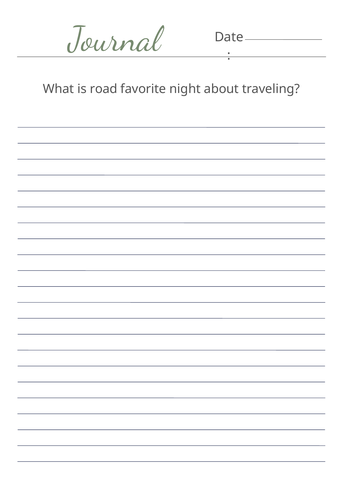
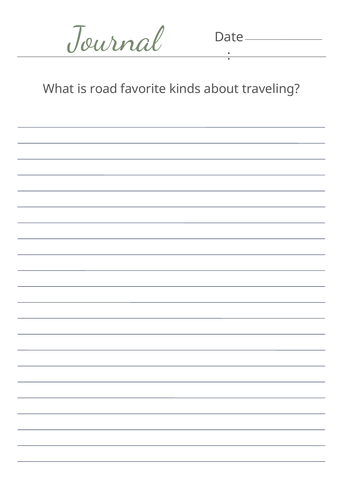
night: night -> kinds
